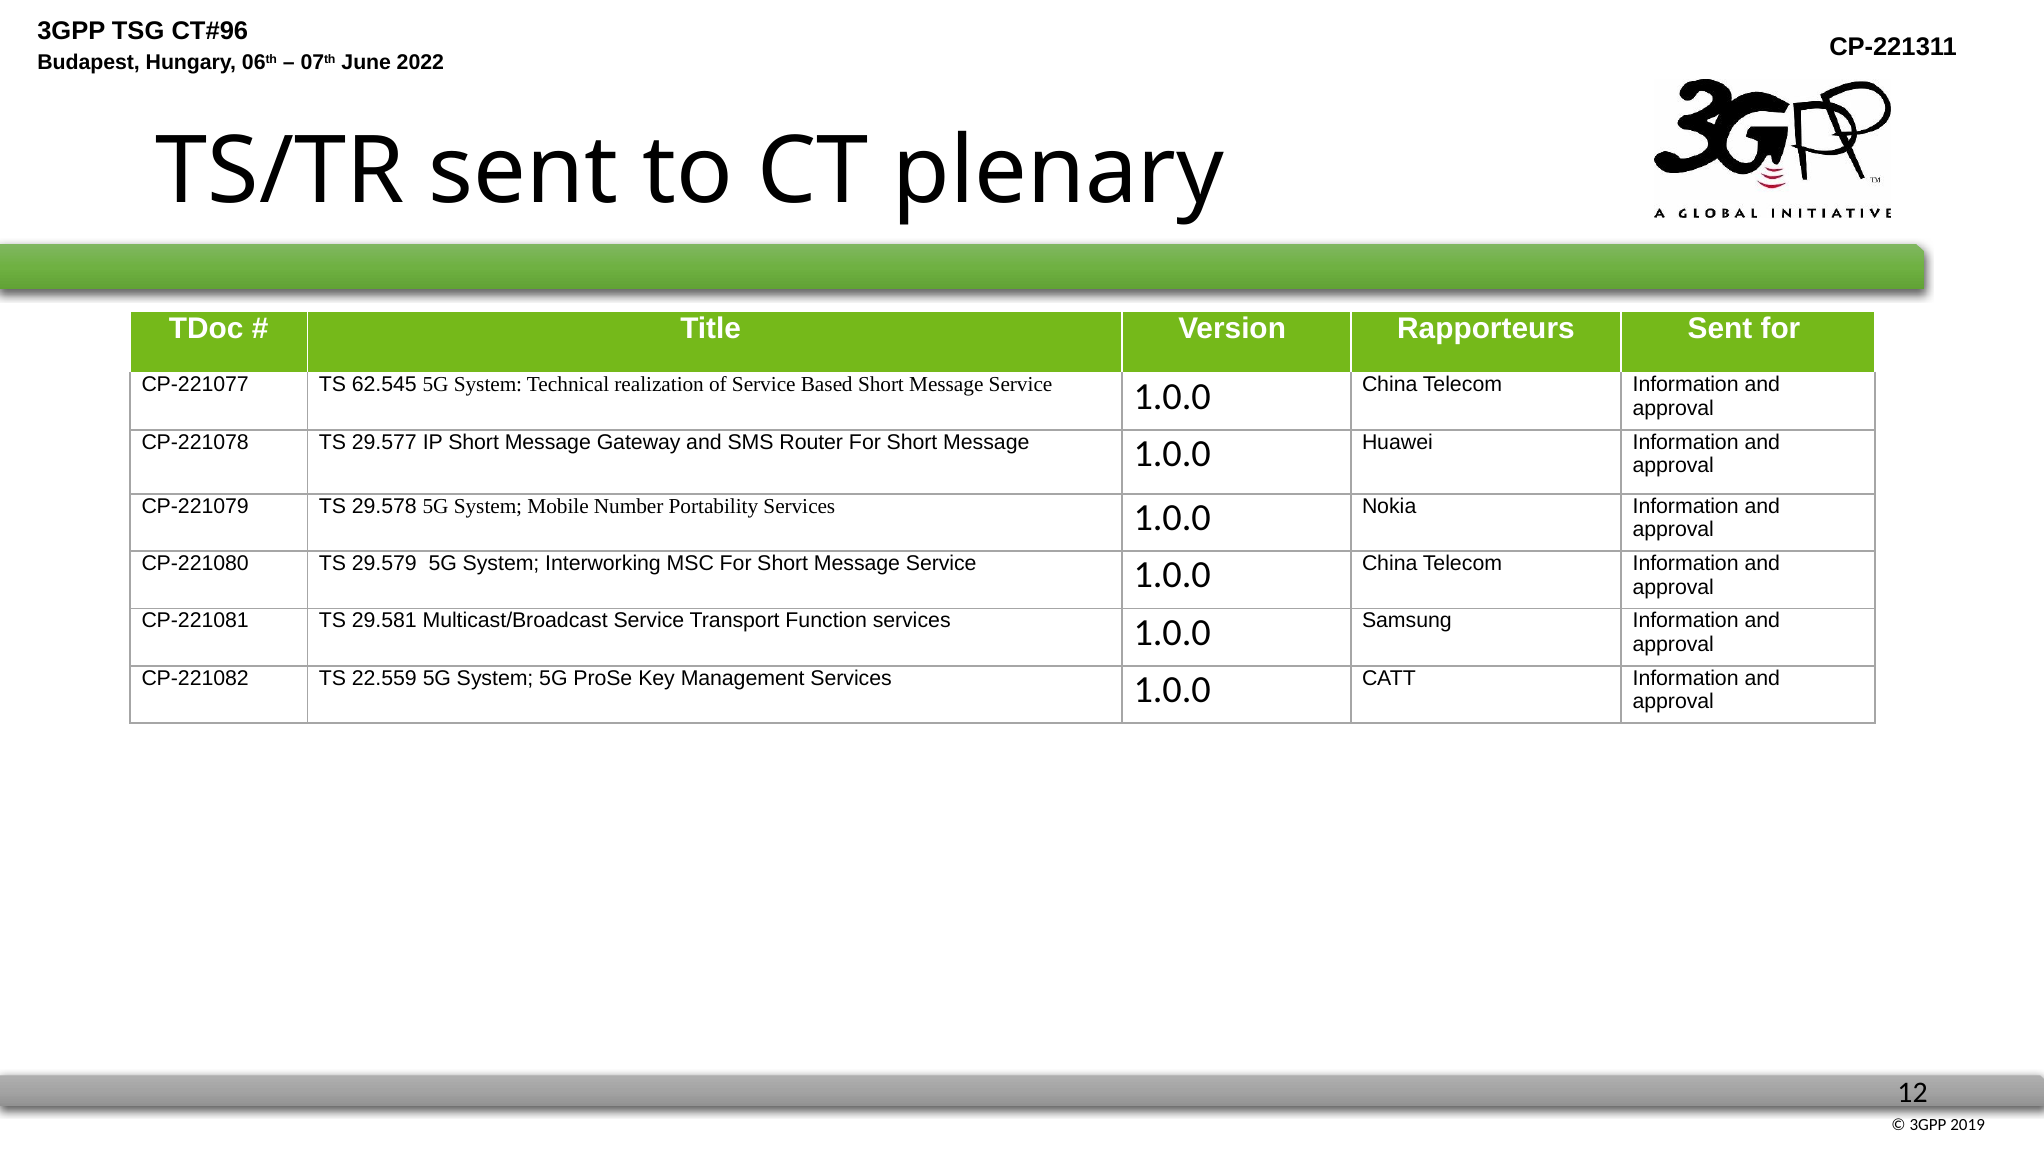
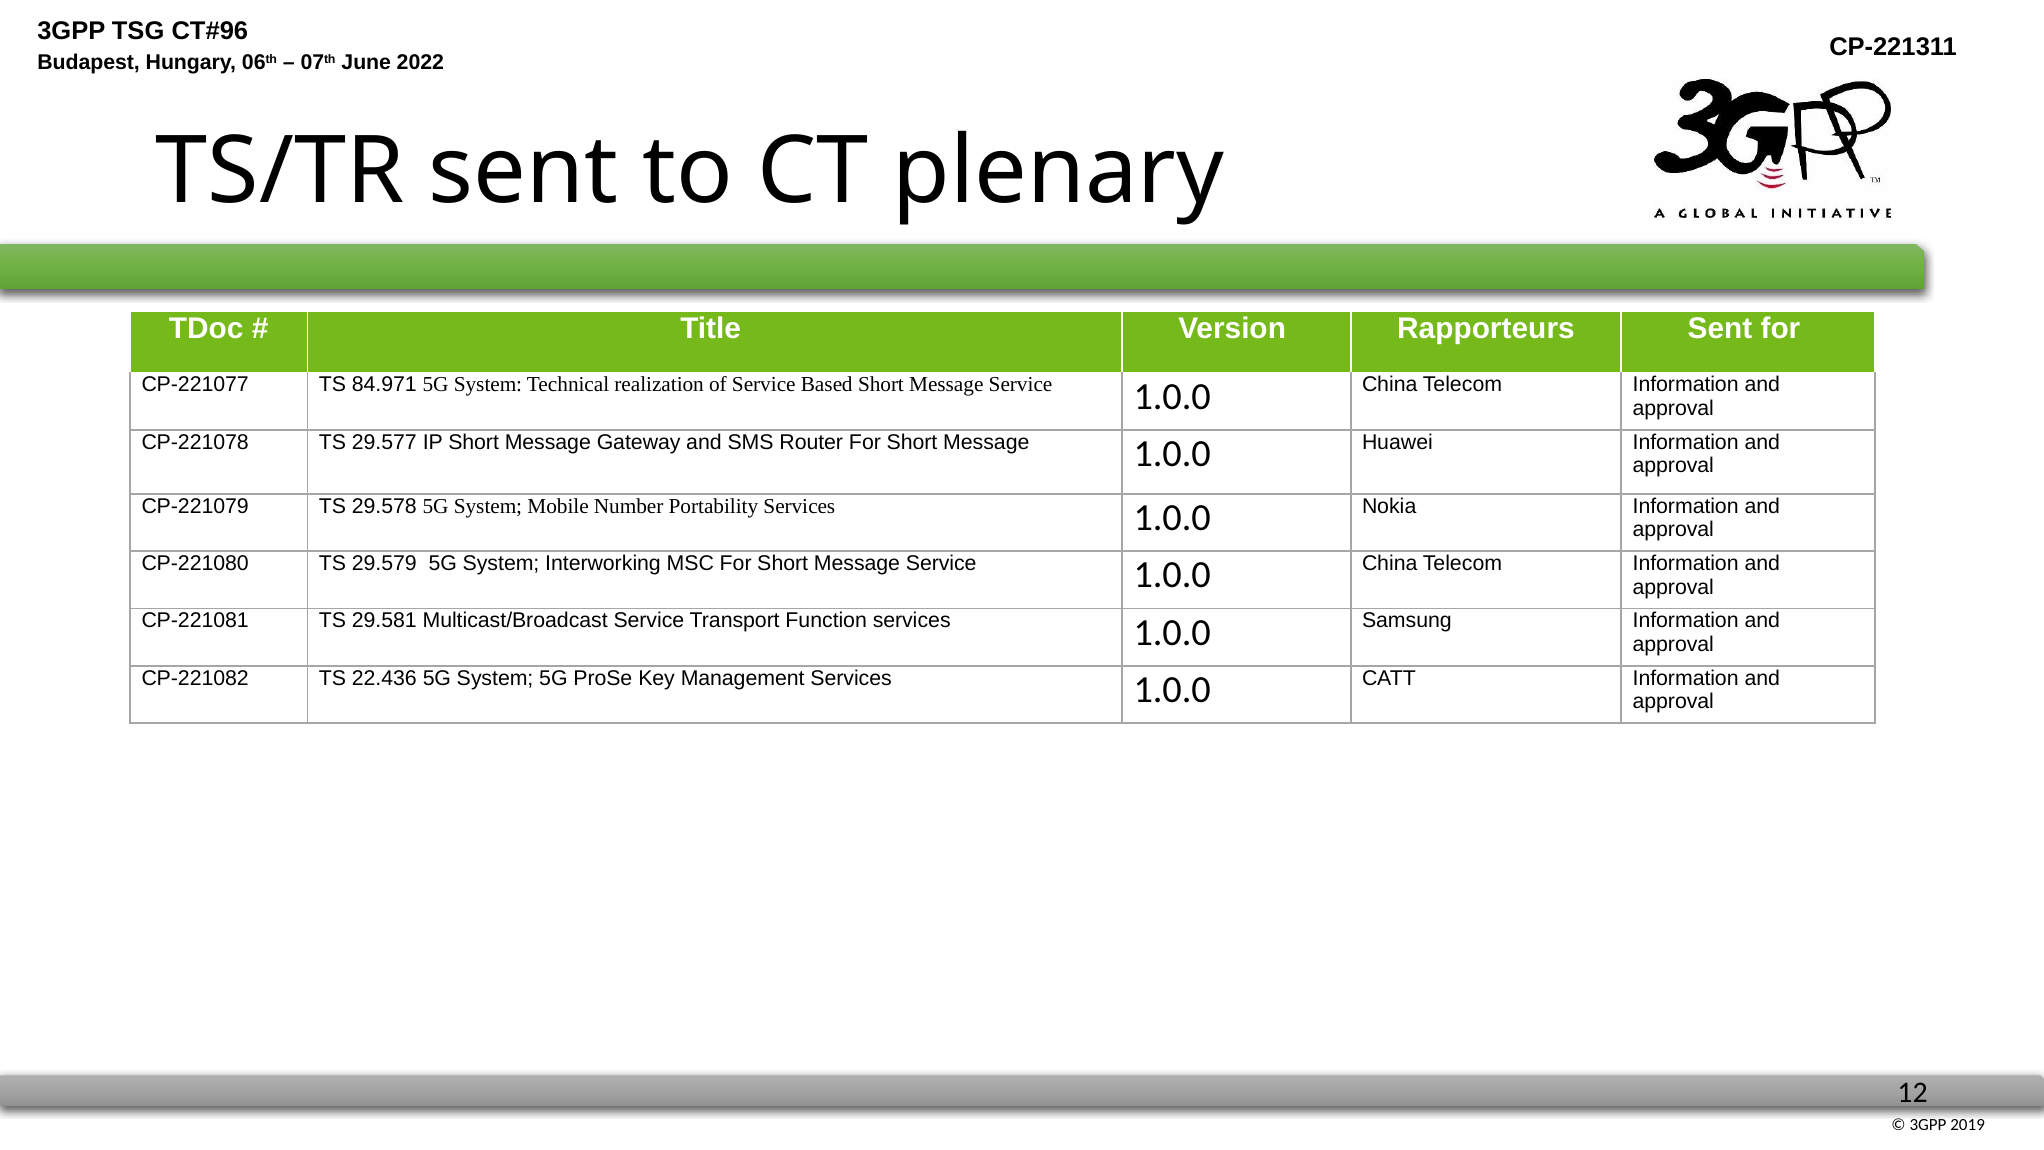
62.545: 62.545 -> 84.971
22.559: 22.559 -> 22.436
